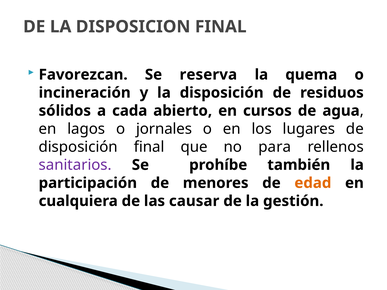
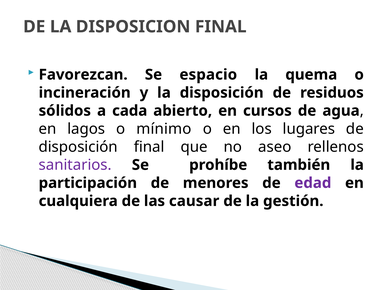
reserva: reserva -> espacio
jornales: jornales -> mínimo
para: para -> aseo
edad colour: orange -> purple
